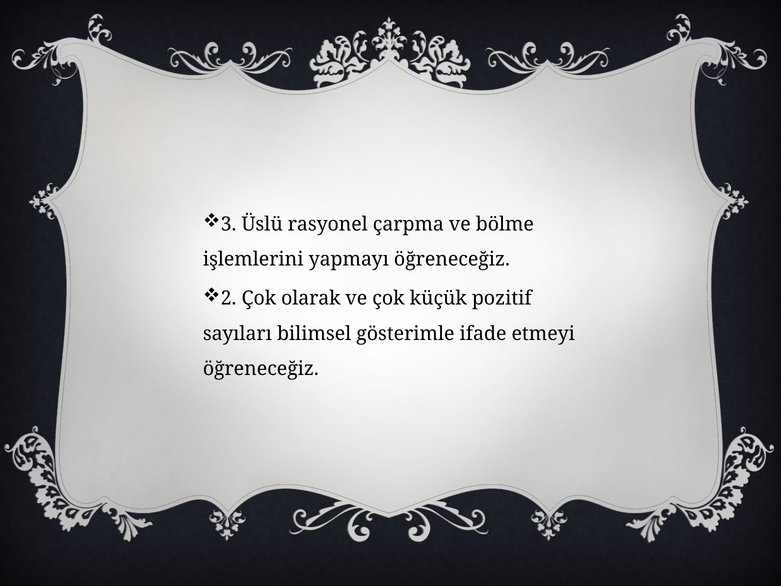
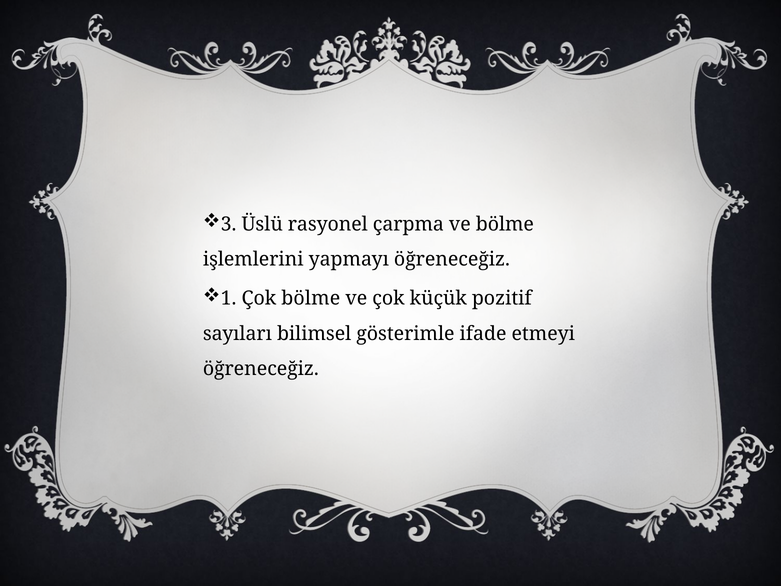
2: 2 -> 1
Çok olarak: olarak -> bölme
